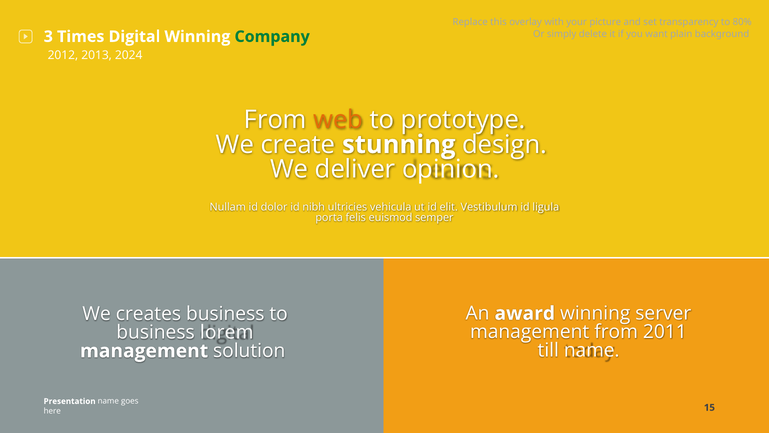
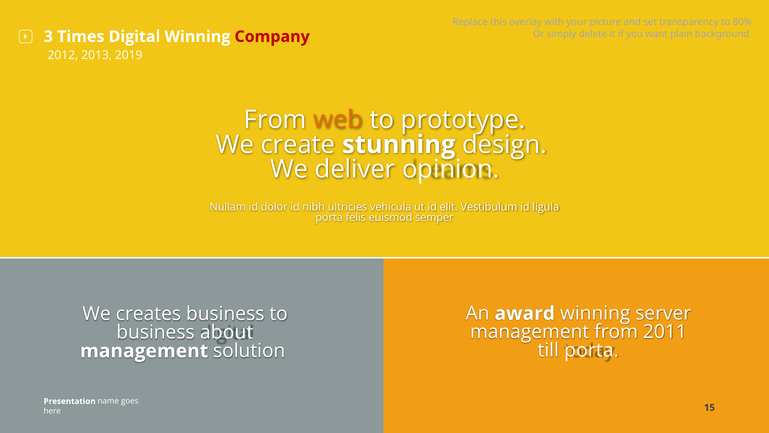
Company colour: green -> red
2024: 2024 -> 2019
lorem: lorem -> about
till name: name -> porta
